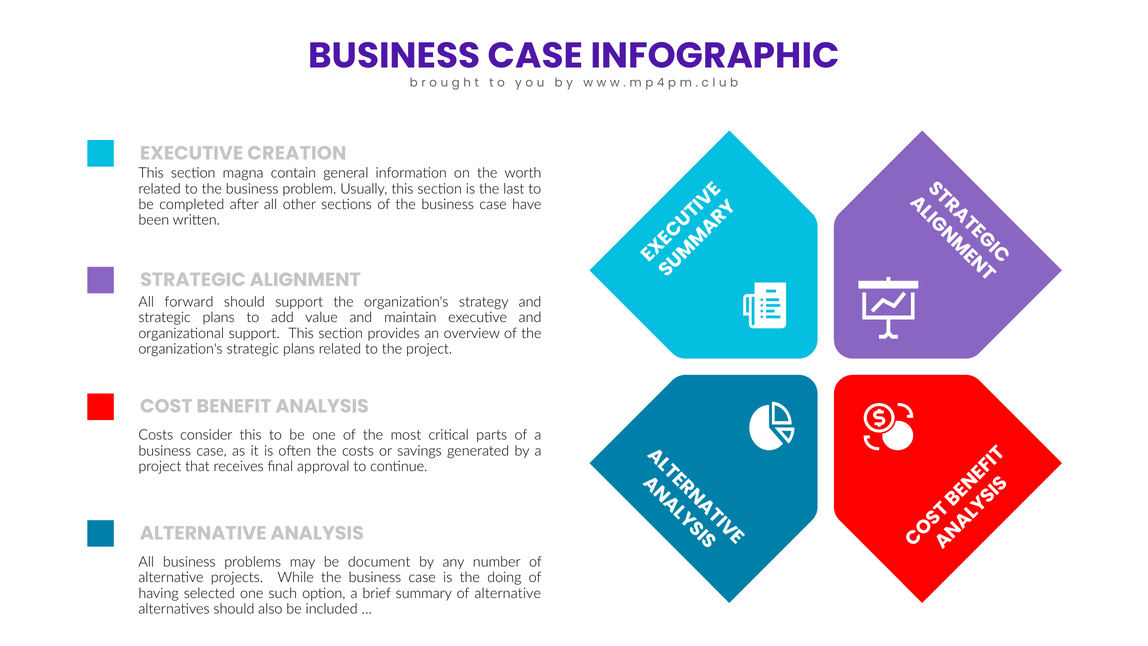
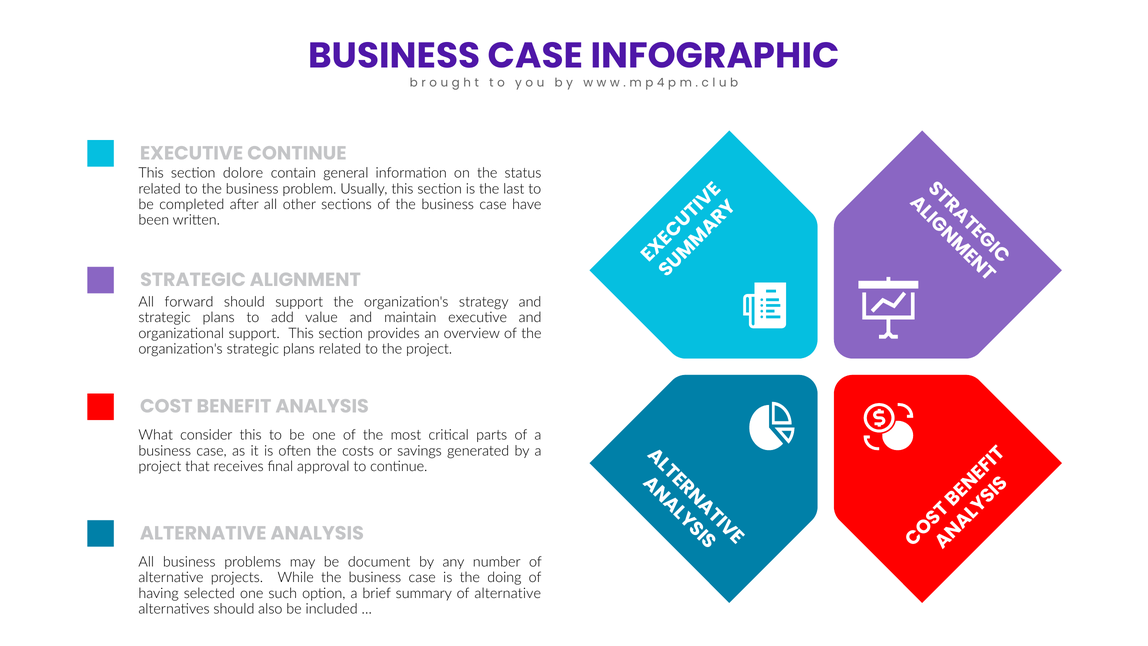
EXECUTIVE CREATION: CREATION -> CONTINUE
magna: magna -> dolore
worth: worth -> status
Costs at (156, 435): Costs -> What
